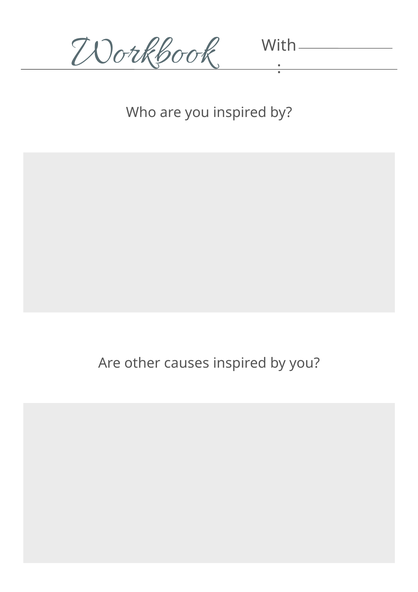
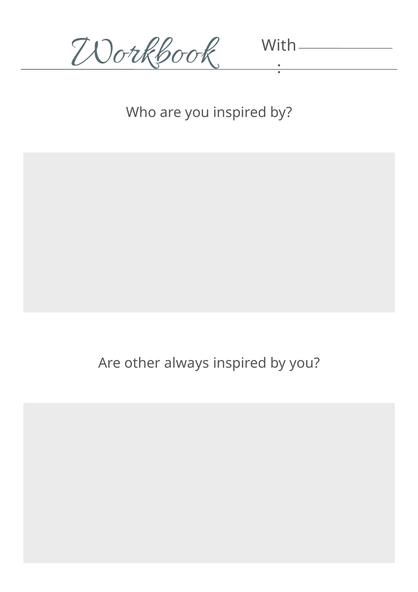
causes: causes -> always
